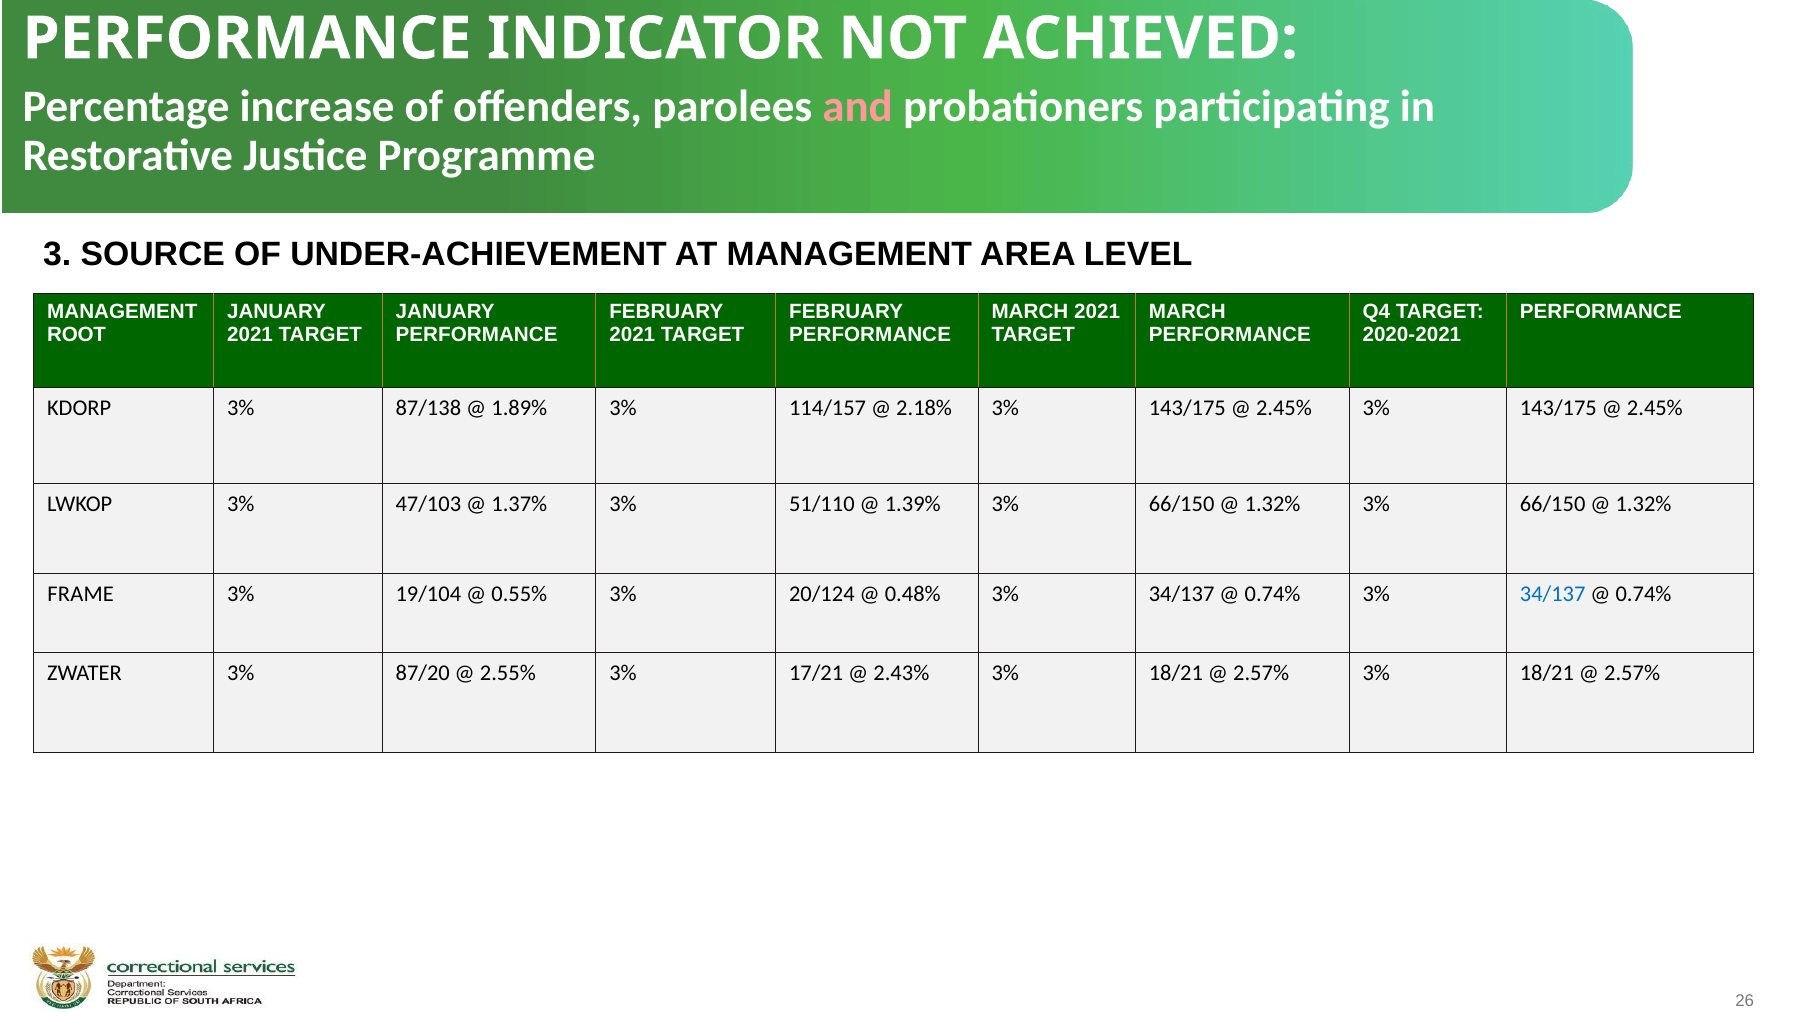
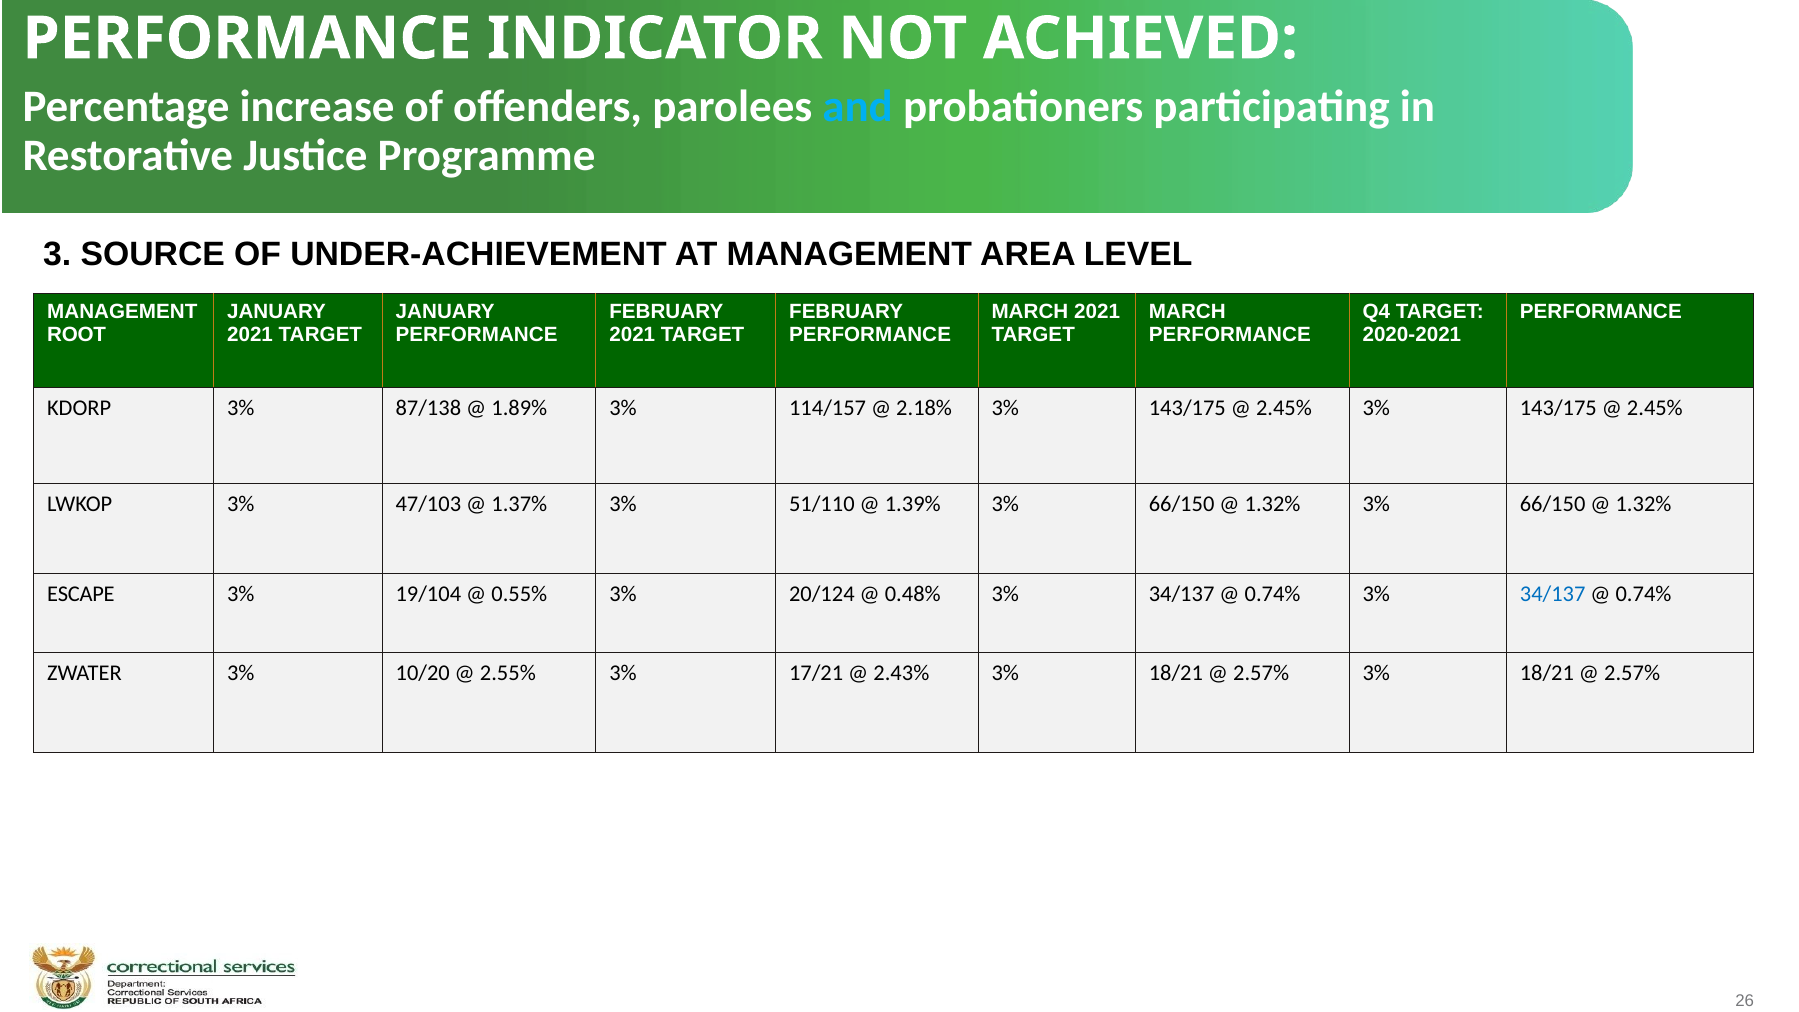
and colour: pink -> light blue
FRAME: FRAME -> ESCAPE
87/20: 87/20 -> 10/20
